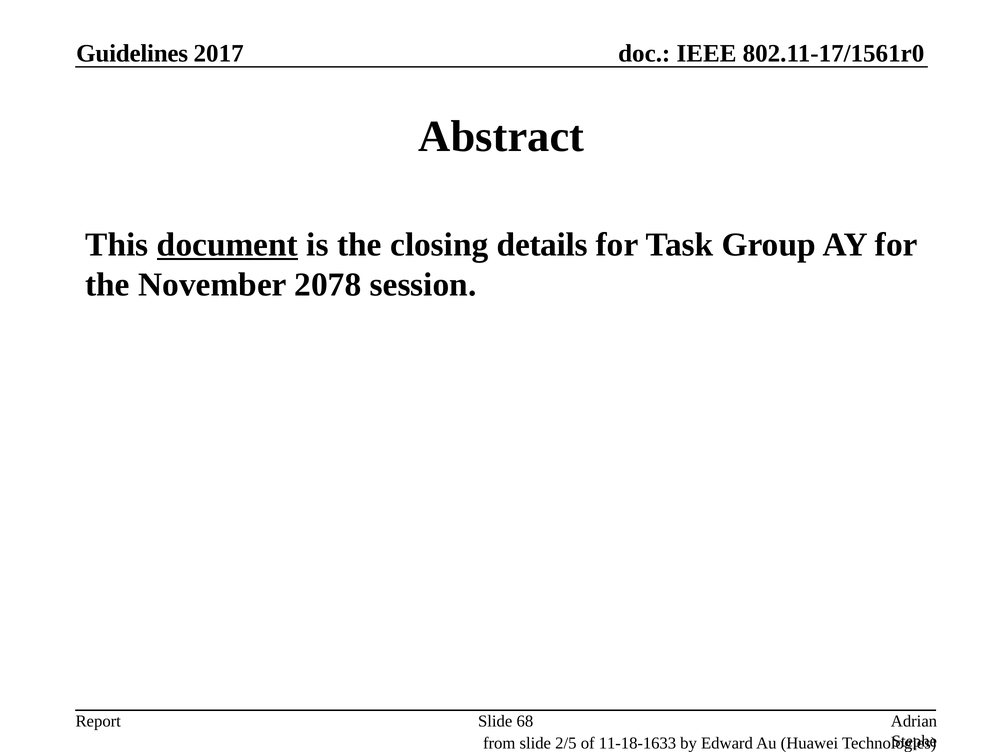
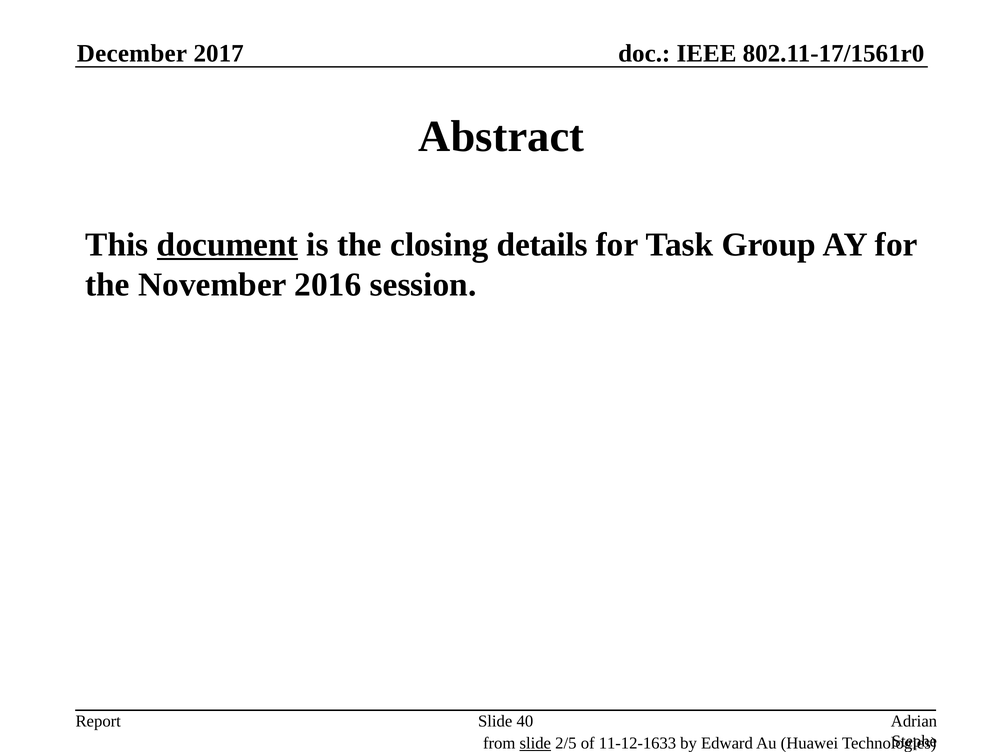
Guidelines: Guidelines -> December
2078: 2078 -> 2016
68: 68 -> 40
slide at (535, 743) underline: none -> present
11-18-1633: 11-18-1633 -> 11-12-1633
